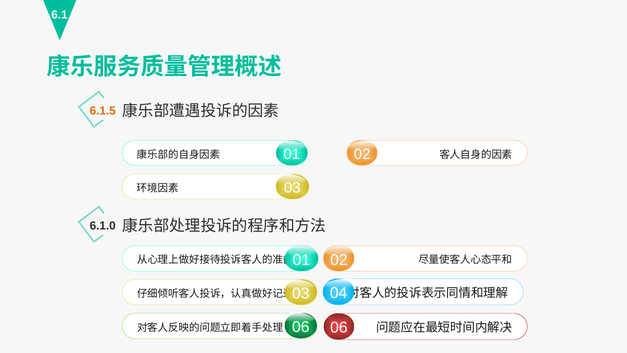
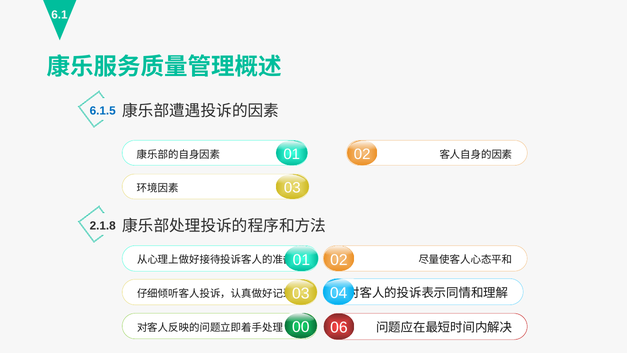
6.1.5 colour: orange -> blue
6.1.0: 6.1.0 -> 2.1.8
06 at (301, 327): 06 -> 00
